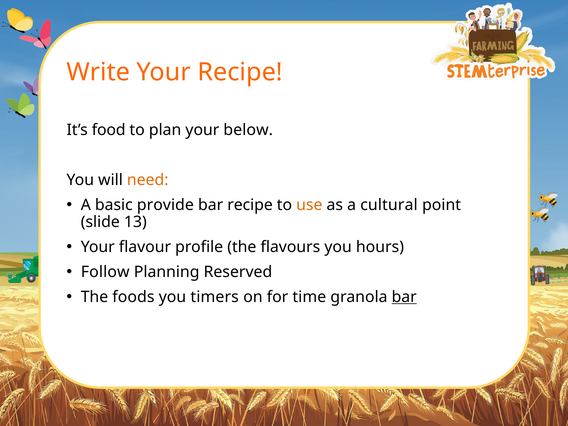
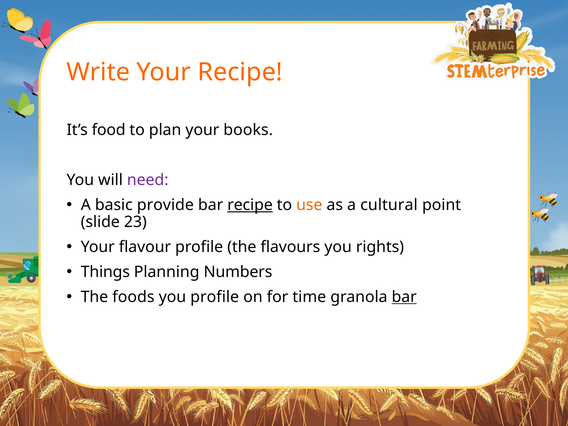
below: below -> books
need colour: orange -> purple
recipe at (250, 205) underline: none -> present
13: 13 -> 23
hours: hours -> rights
Follow: Follow -> Things
Reserved: Reserved -> Numbers
you timers: timers -> profile
